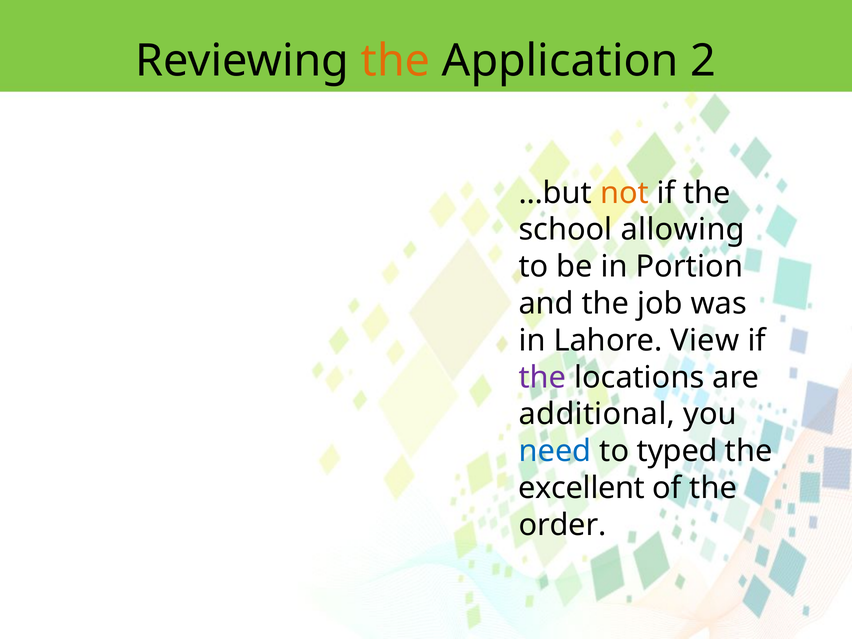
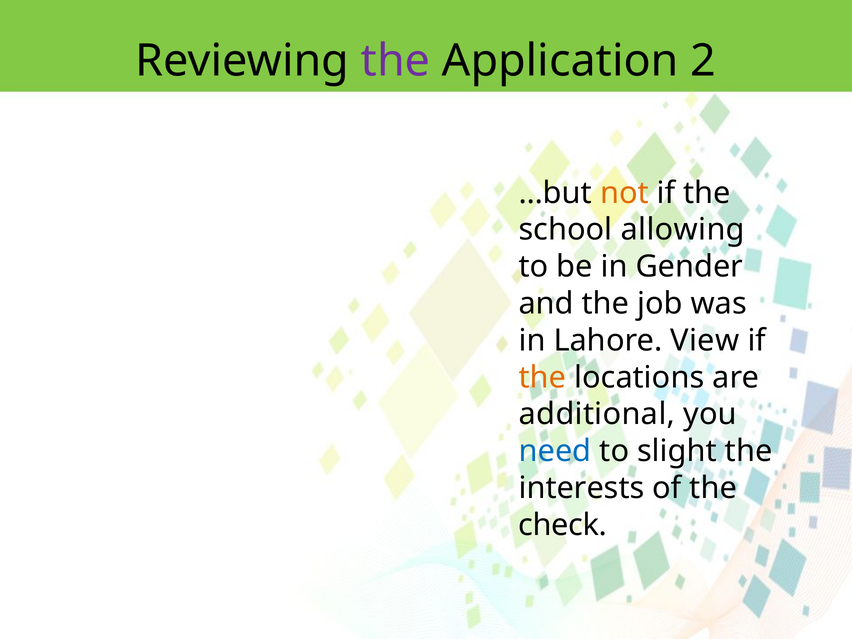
the at (395, 61) colour: orange -> purple
Portion: Portion -> Gender
the at (542, 377) colour: purple -> orange
typed: typed -> slight
excellent: excellent -> interests
order: order -> check
